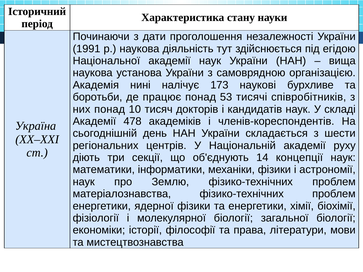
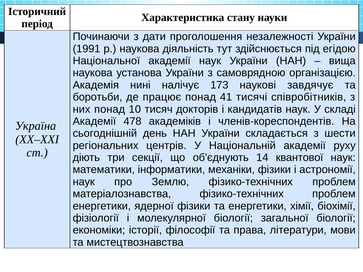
бурхливе: бурхливе -> завдячує
53: 53 -> 41
концепції: концепції -> квантової
